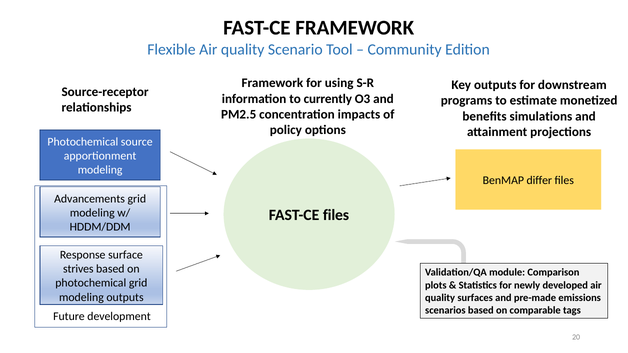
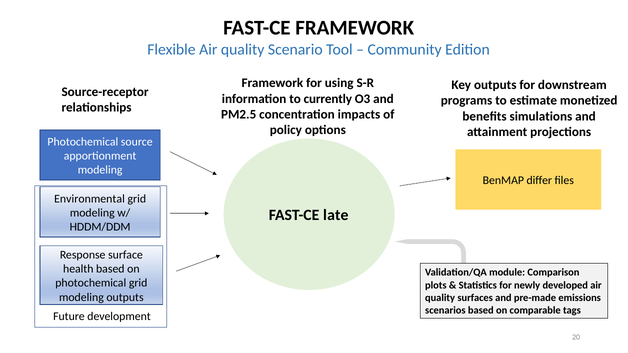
Advancements: Advancements -> Environmental
FAST-CE files: files -> late
strives: strives -> health
